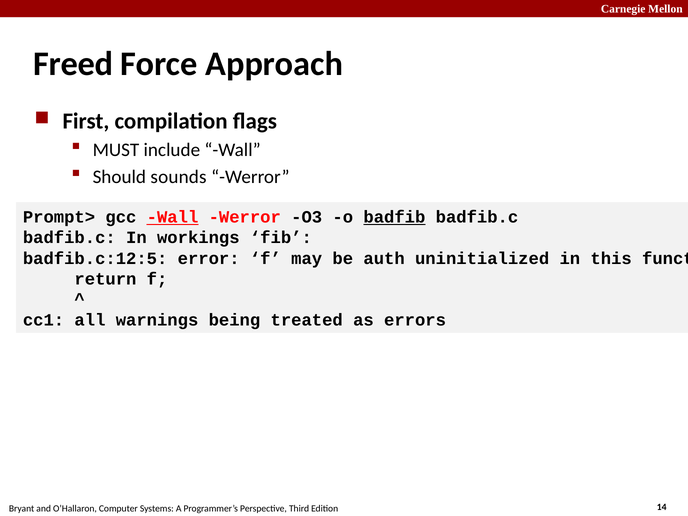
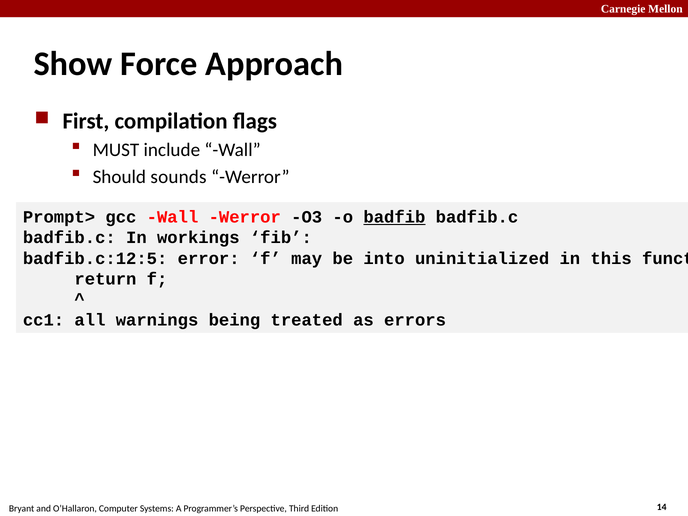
Freed: Freed -> Show
Wall at (173, 217) underline: present -> none
auth: auth -> into
